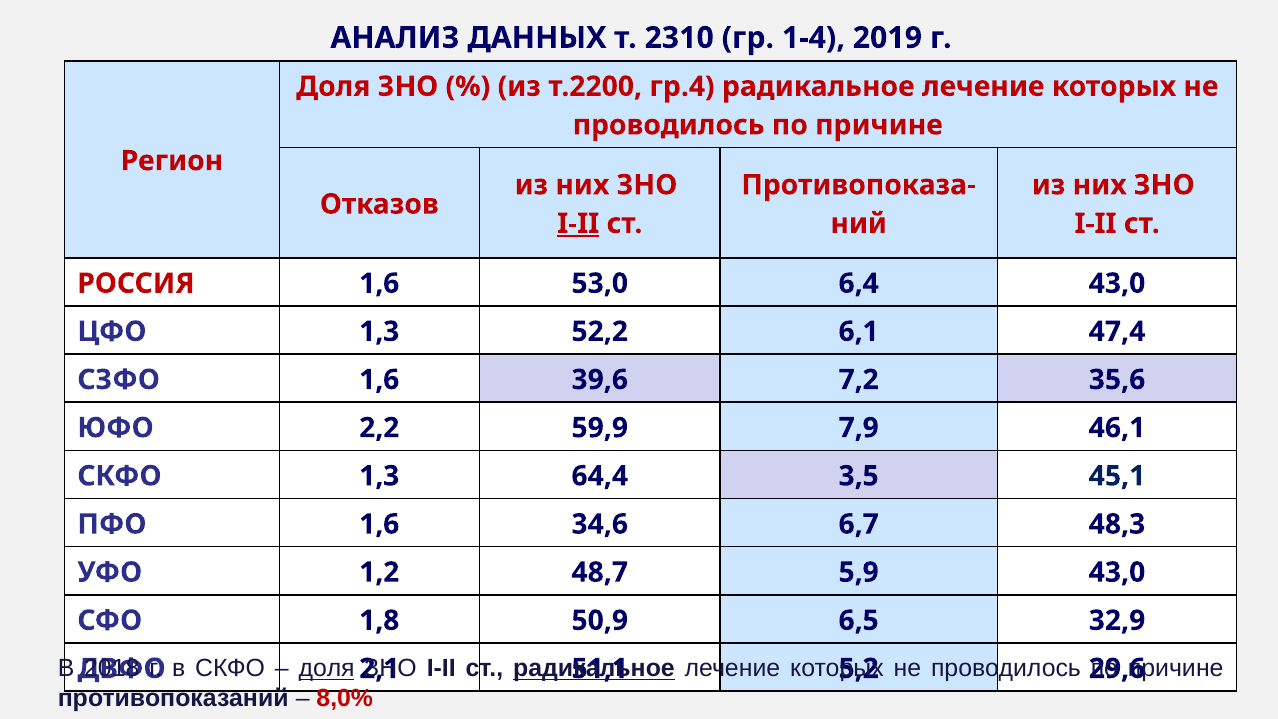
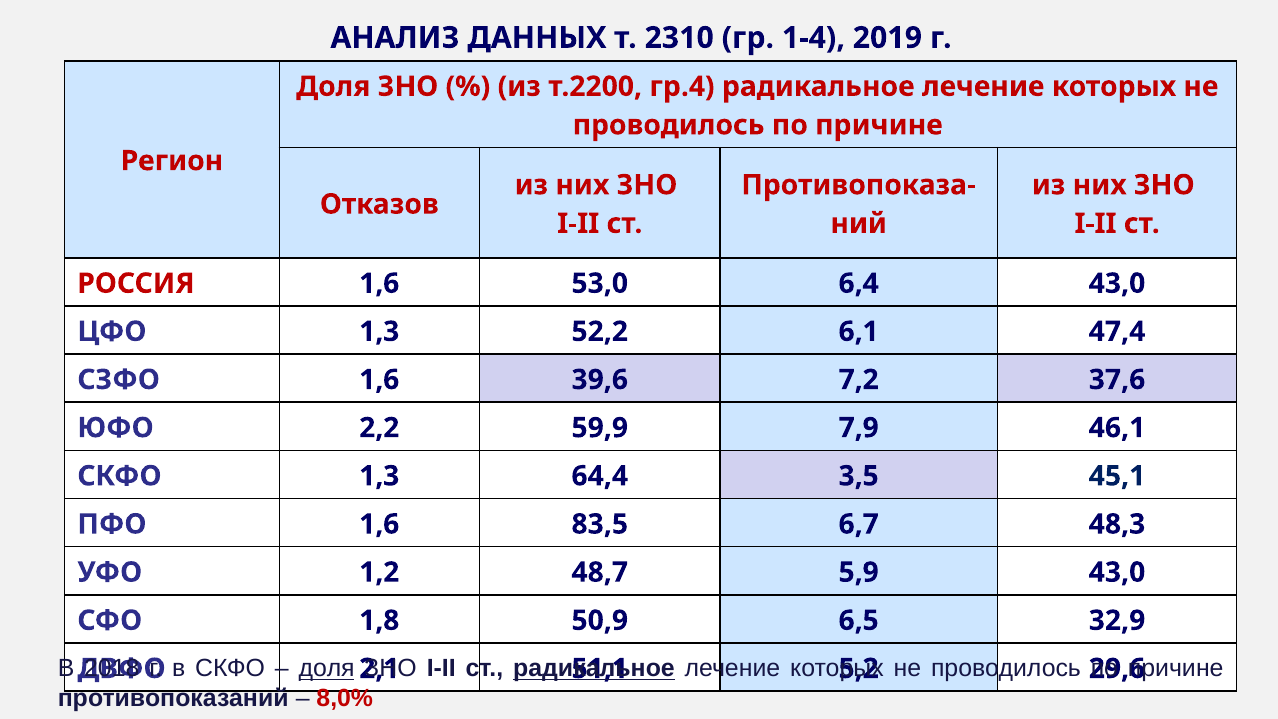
I-II at (578, 223) underline: present -> none
35,6: 35,6 -> 37,6
34,6: 34,6 -> 83,5
